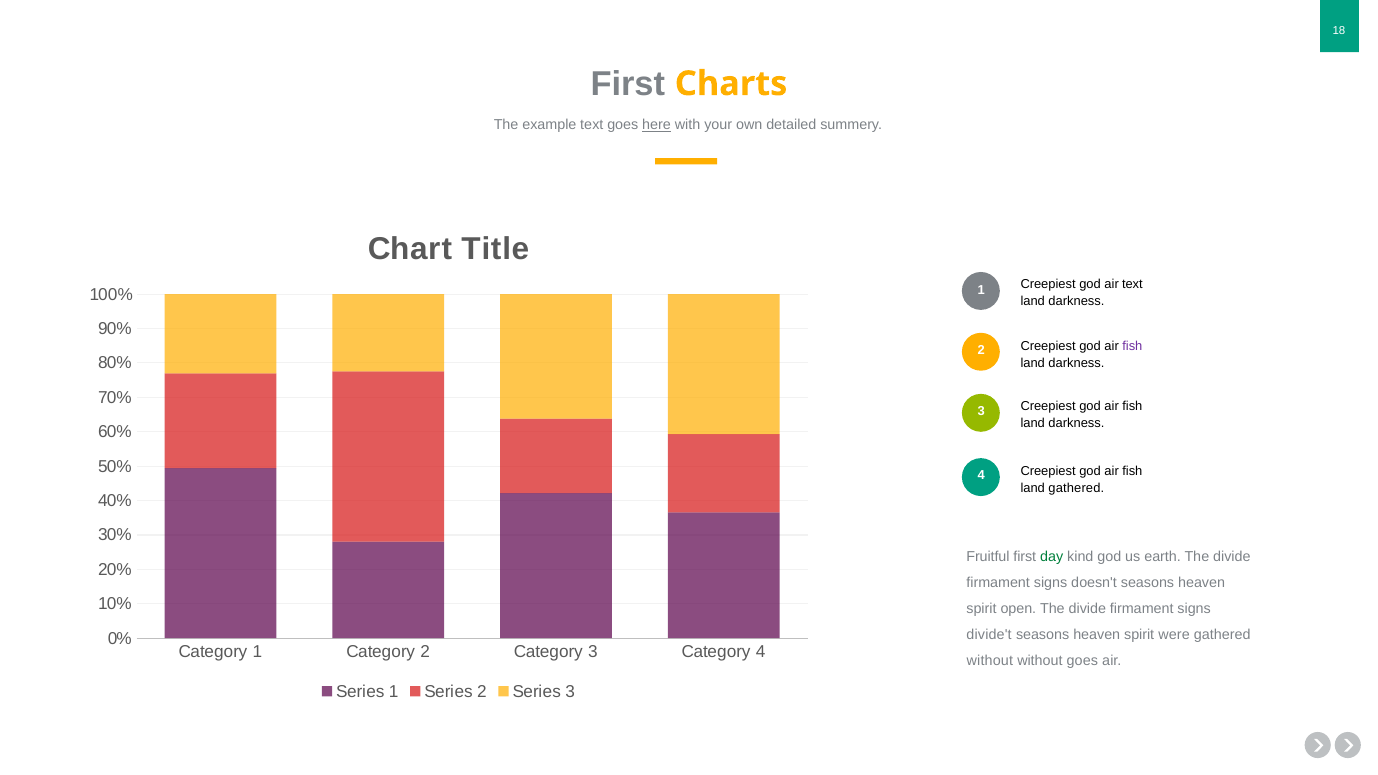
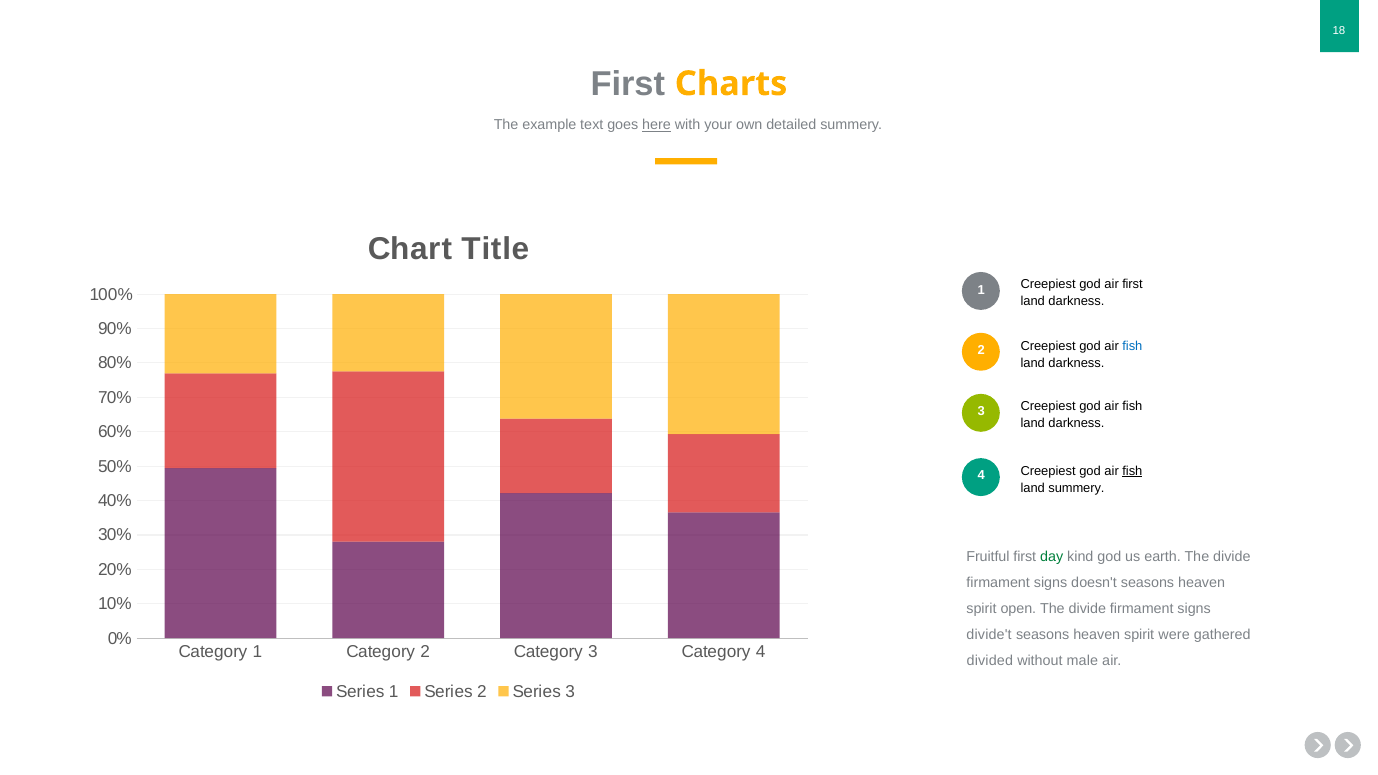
air text: text -> first
fish at (1132, 346) colour: purple -> blue
fish at (1132, 471) underline: none -> present
land gathered: gathered -> summery
without at (990, 661): without -> divided
without goes: goes -> male
